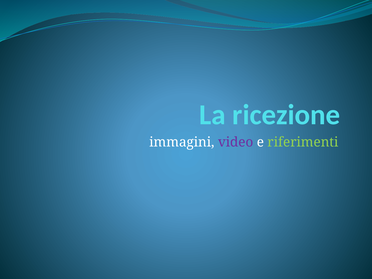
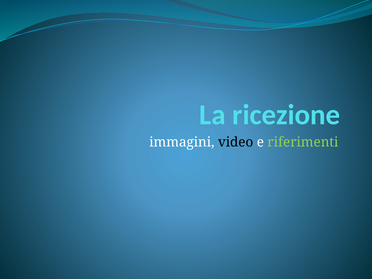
video colour: purple -> black
